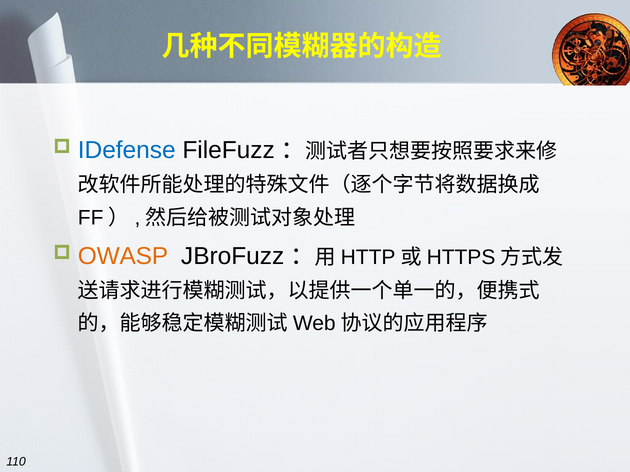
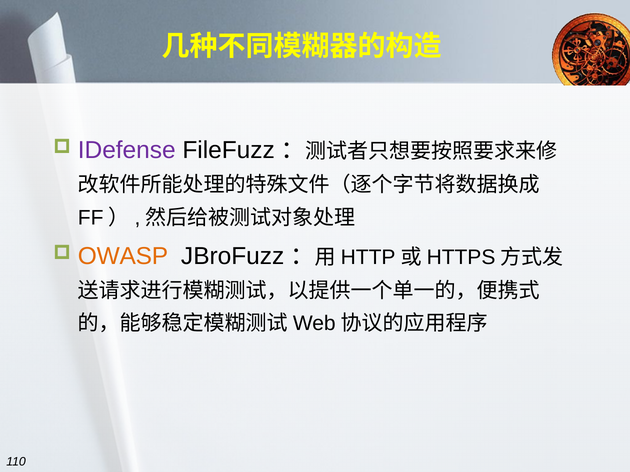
IDefense colour: blue -> purple
